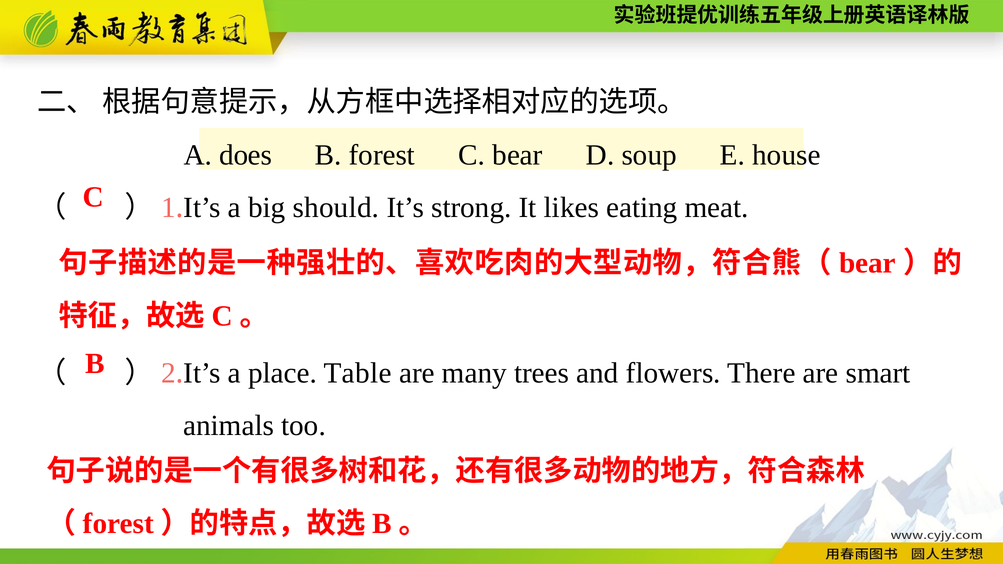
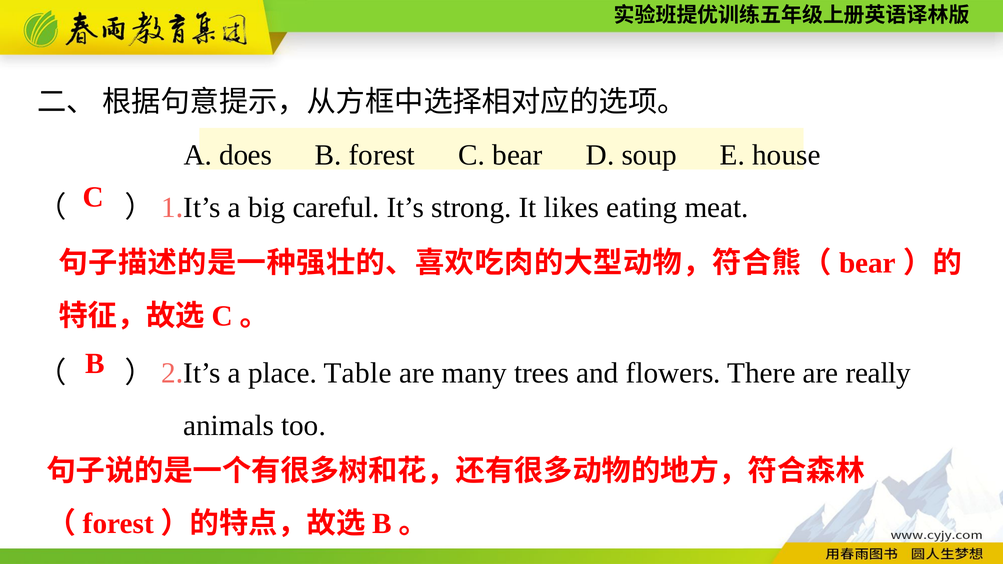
should: should -> careful
smart: smart -> really
